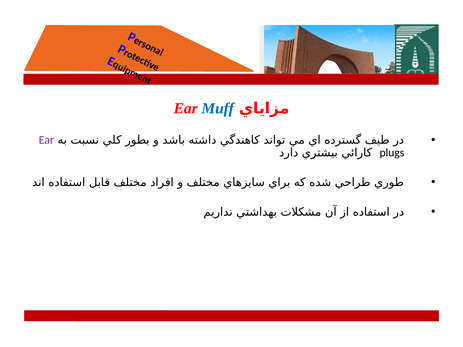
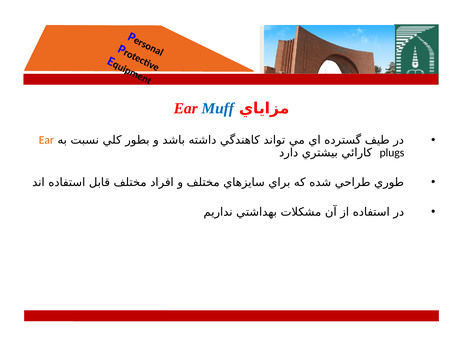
Ear at (46, 140) colour: purple -> orange
